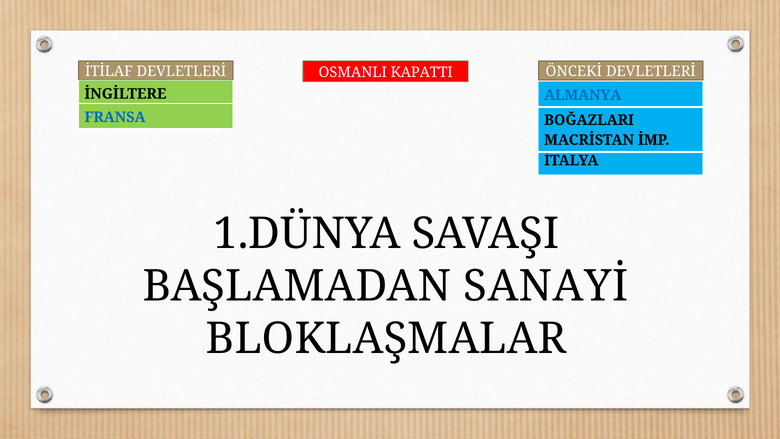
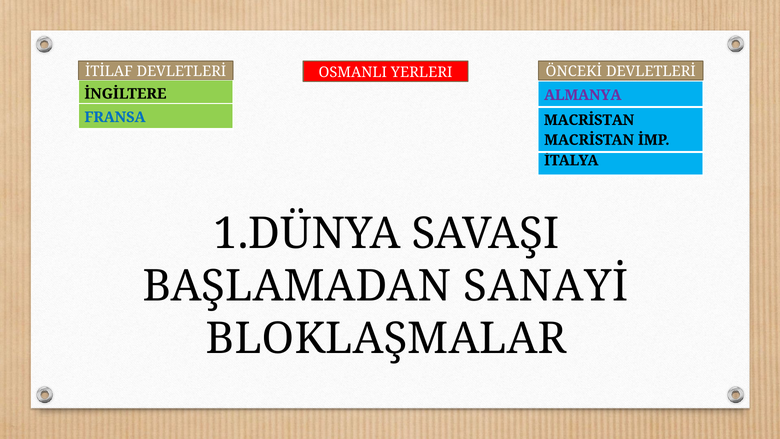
KAPATTI: KAPATTI -> YERLERI
ALMANYA colour: blue -> purple
BOĞAZLARI at (589, 120): BOĞAZLARI -> MACRİSTAN
